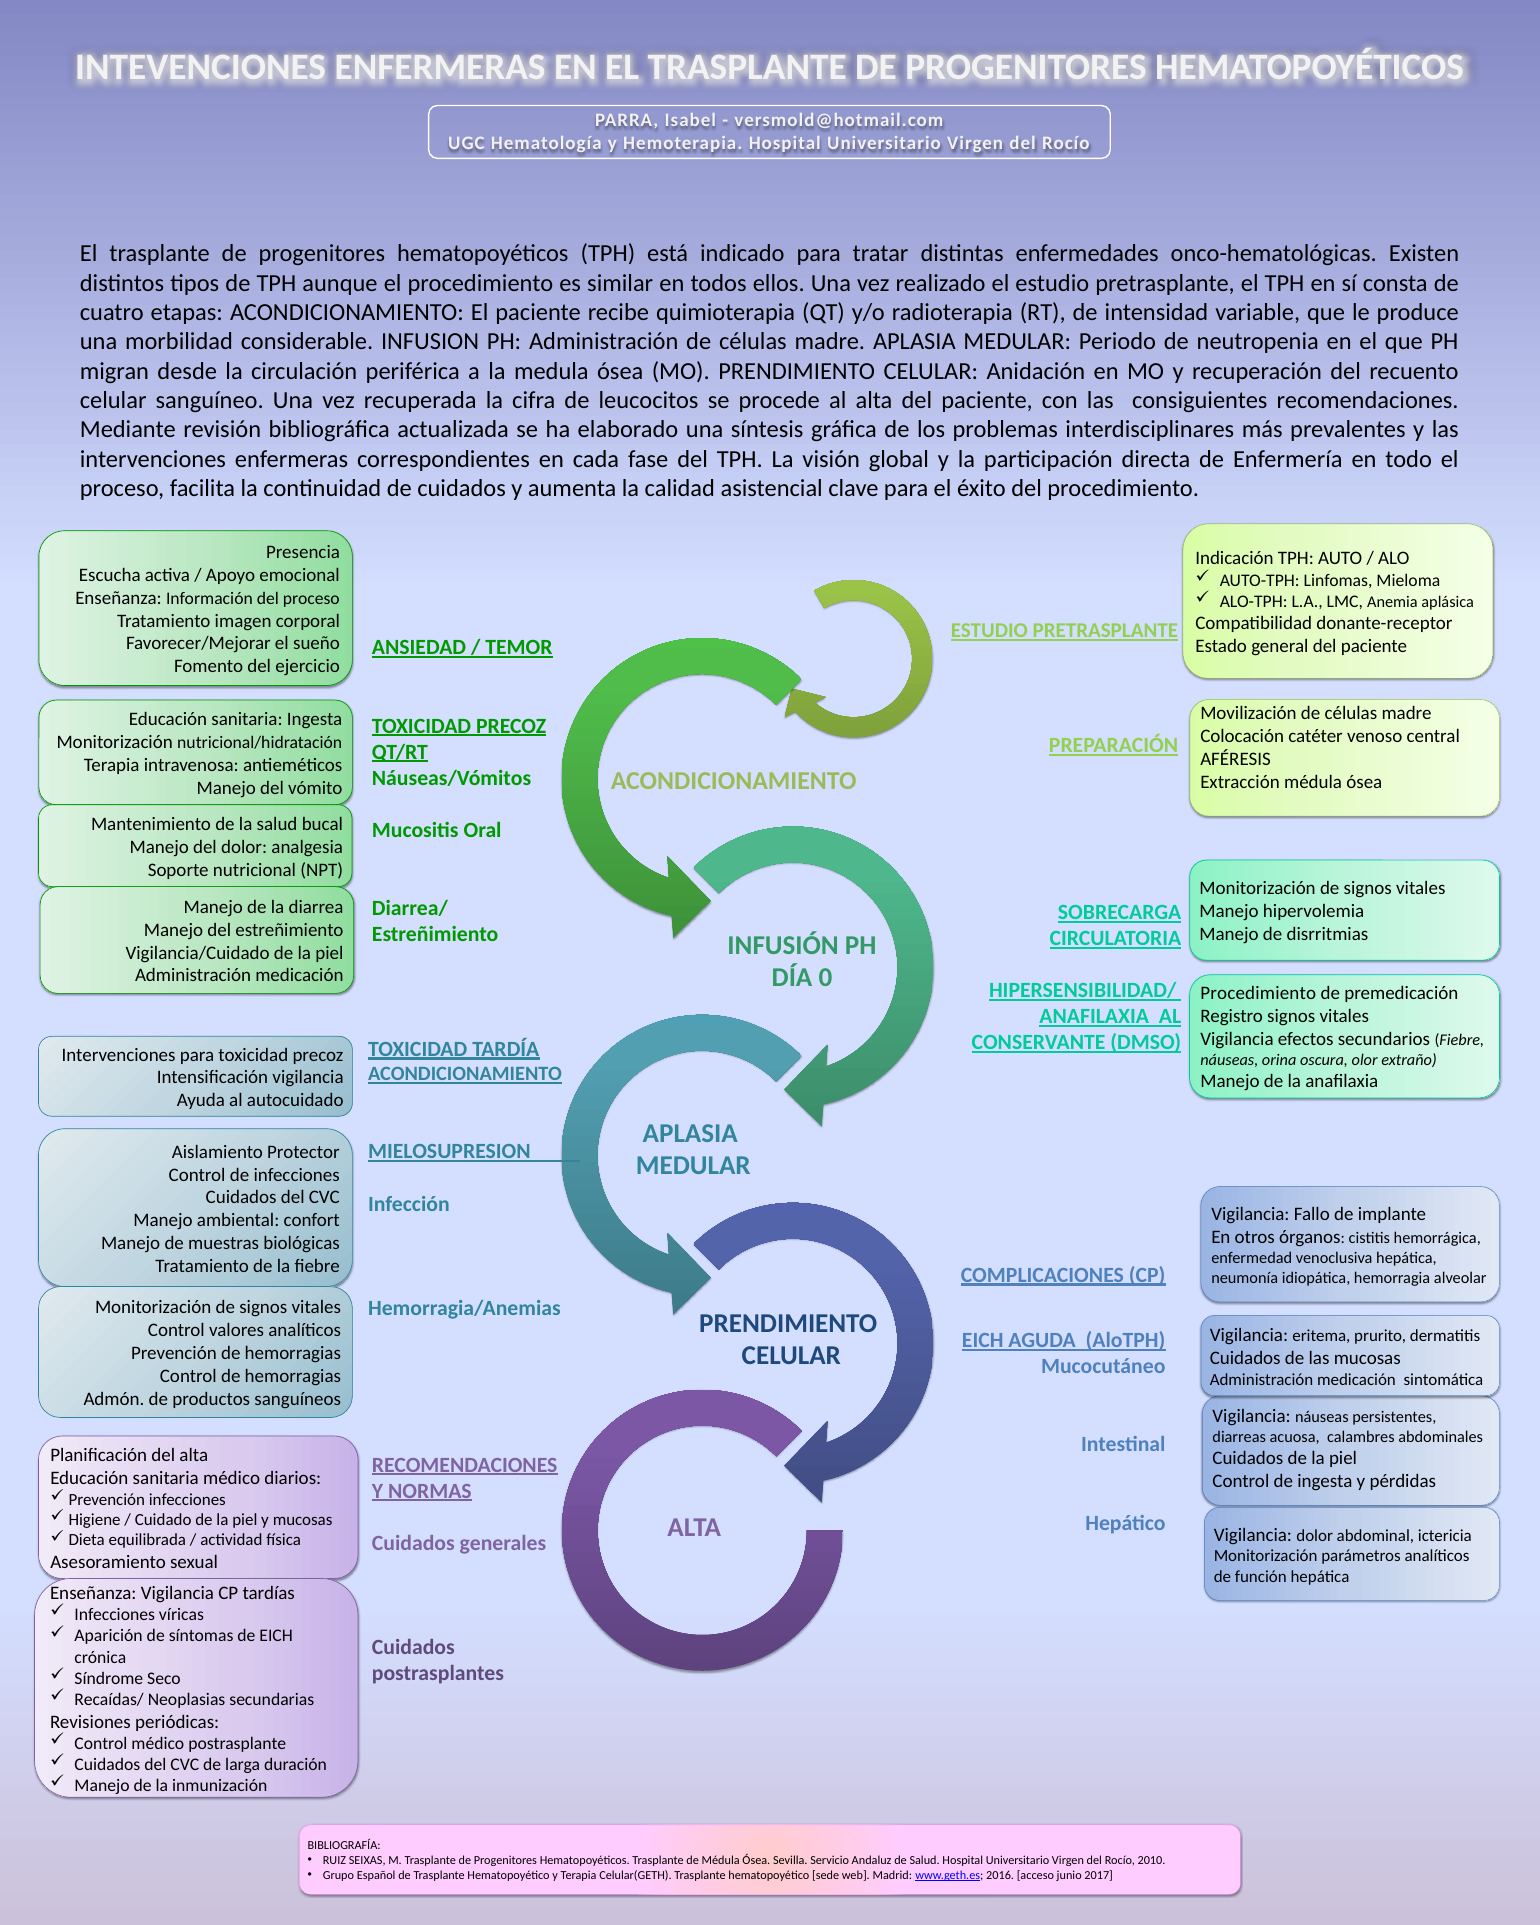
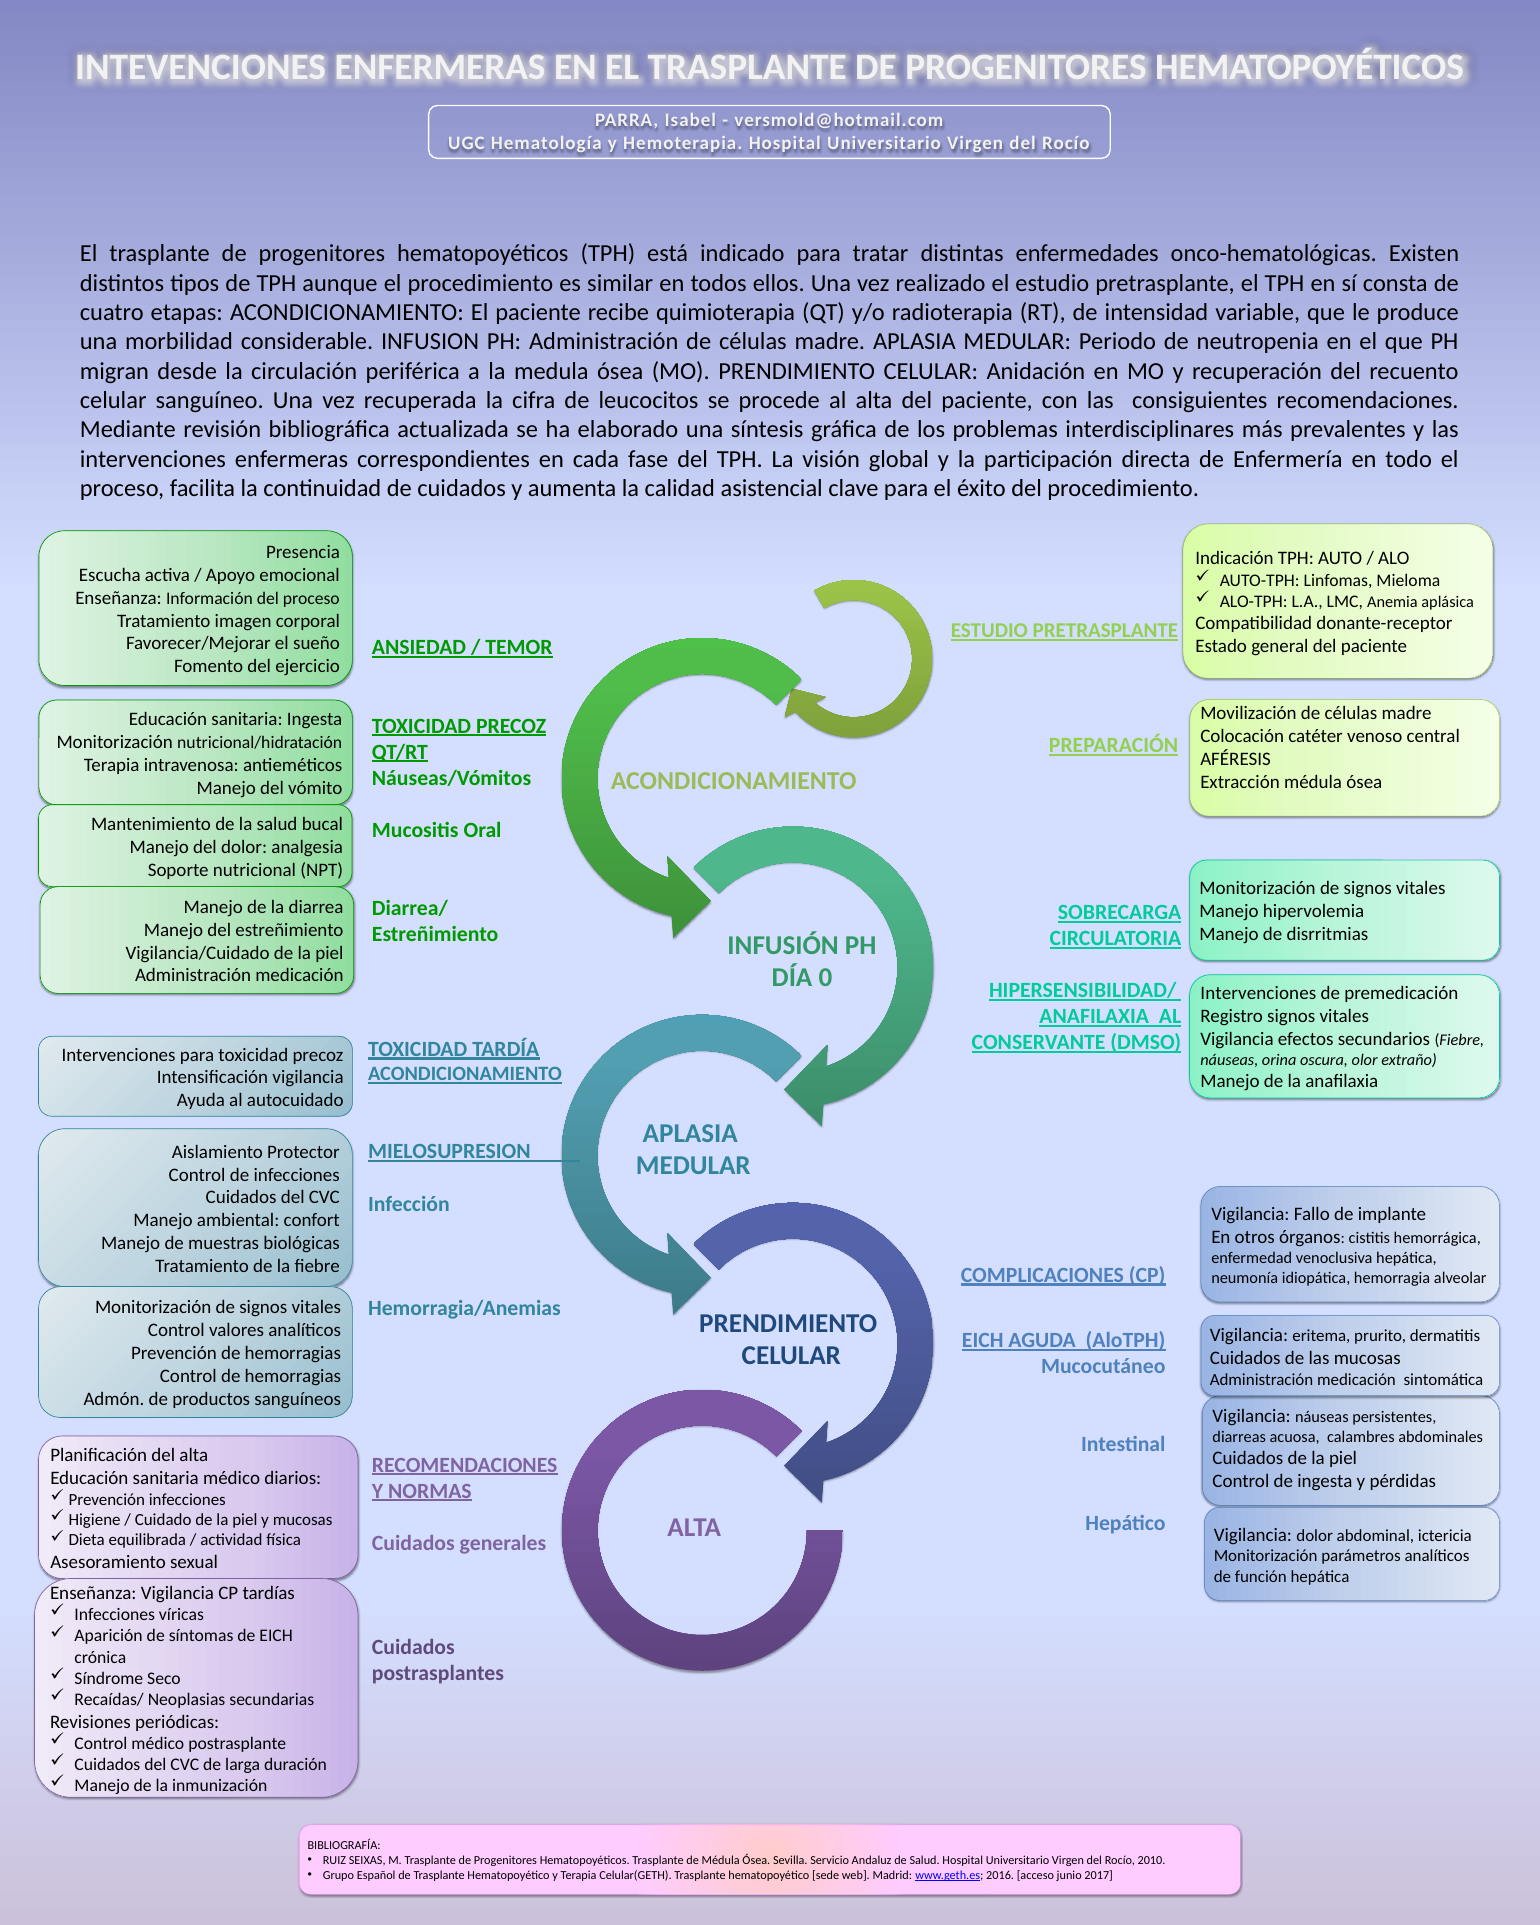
Procedimiento at (1258, 994): Procedimiento -> Intervenciones
